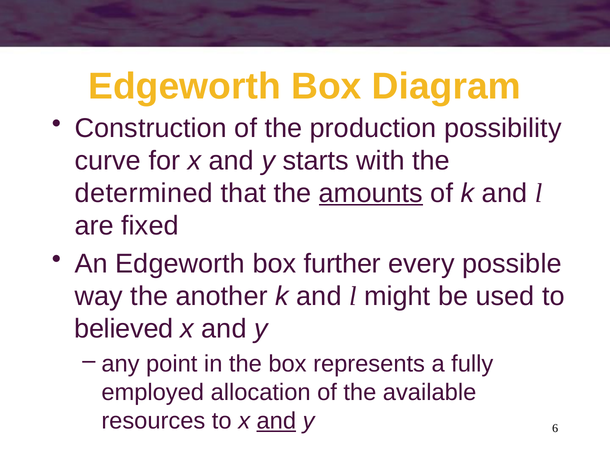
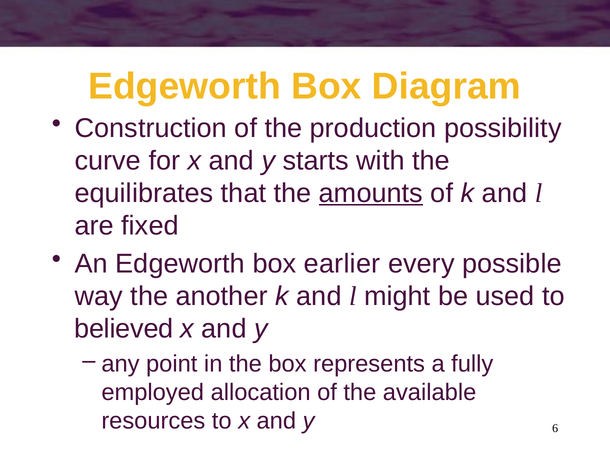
determined: determined -> equilibrates
further: further -> earlier
and at (276, 421) underline: present -> none
